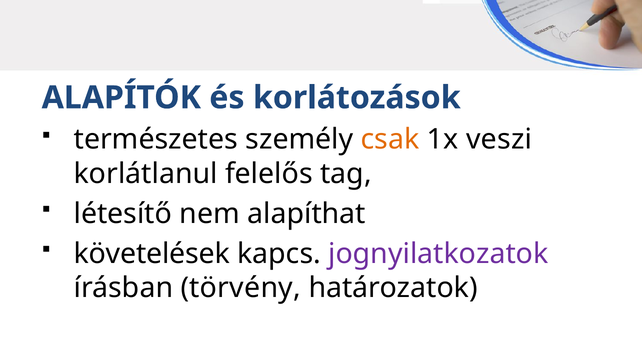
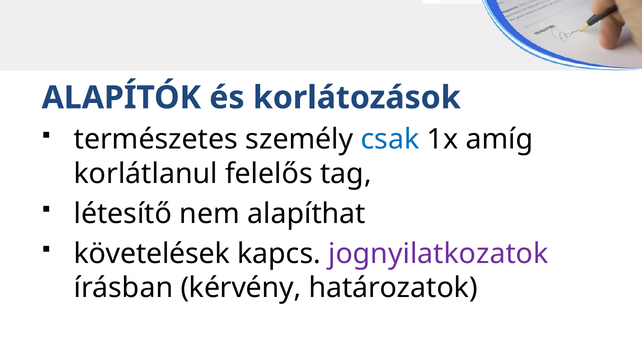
csak colour: orange -> blue
veszi: veszi -> amíg
törvény: törvény -> kérvény
